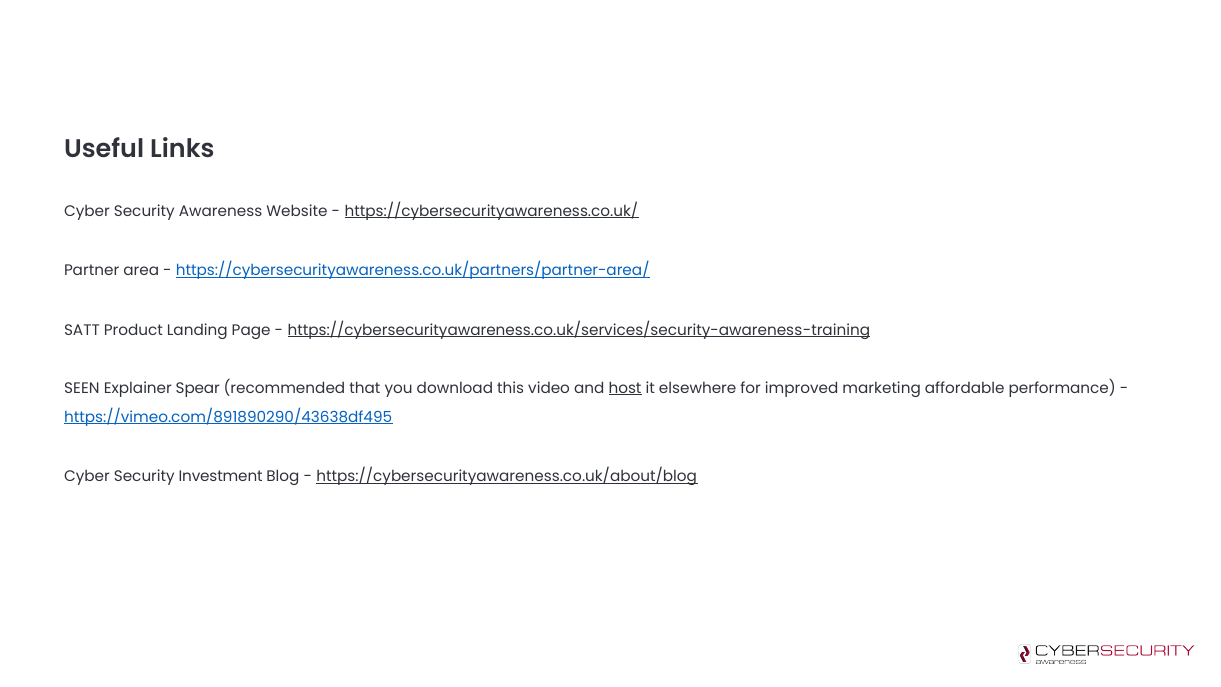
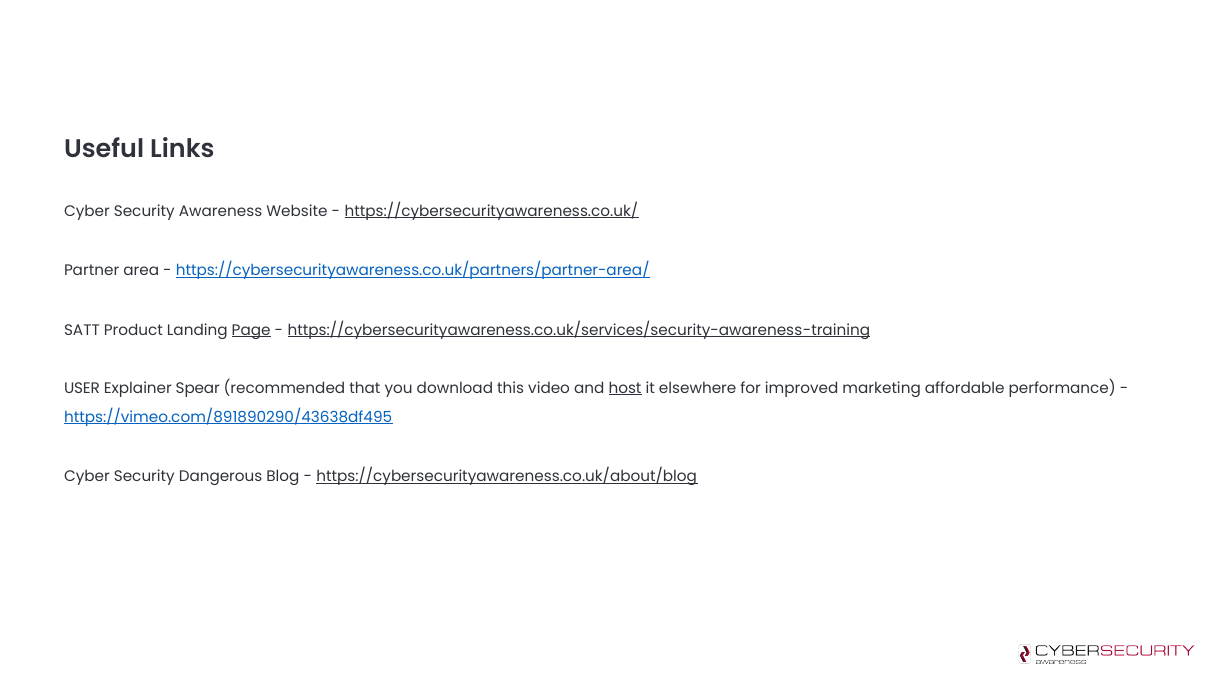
Page underline: none -> present
SEEN: SEEN -> USER
Investment: Investment -> Dangerous
